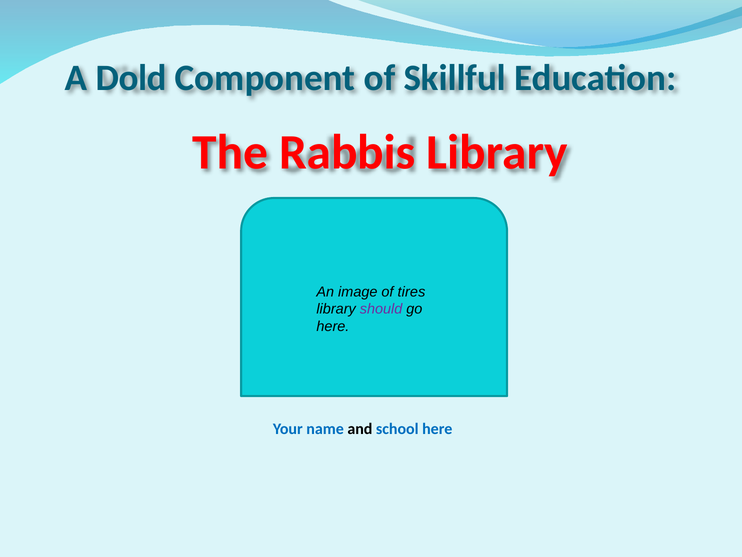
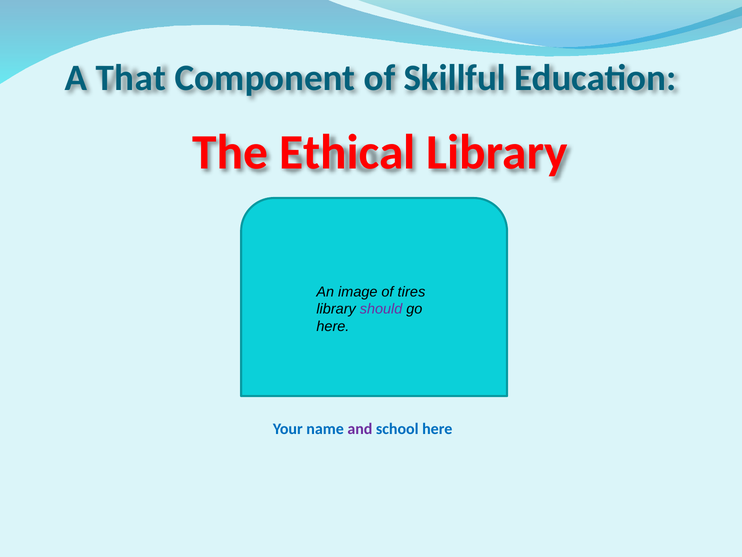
Dold: Dold -> That
Rabbis: Rabbis -> Ethical
and colour: black -> purple
